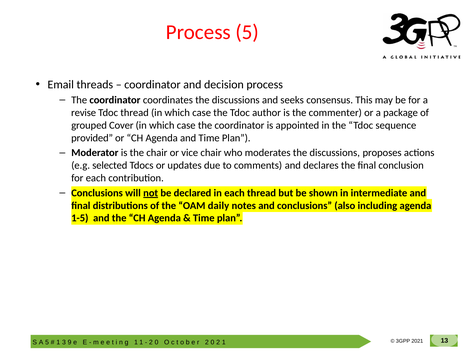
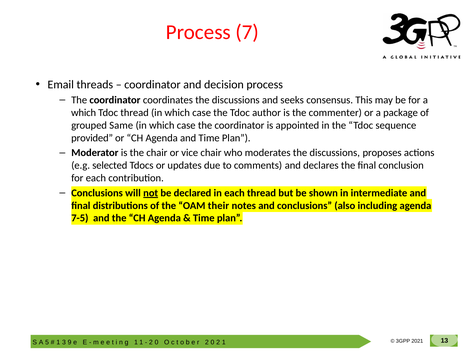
Process 5: 5 -> 7
revise at (84, 113): revise -> which
Cover: Cover -> Same
daily: daily -> their
1-5: 1-5 -> 7-5
